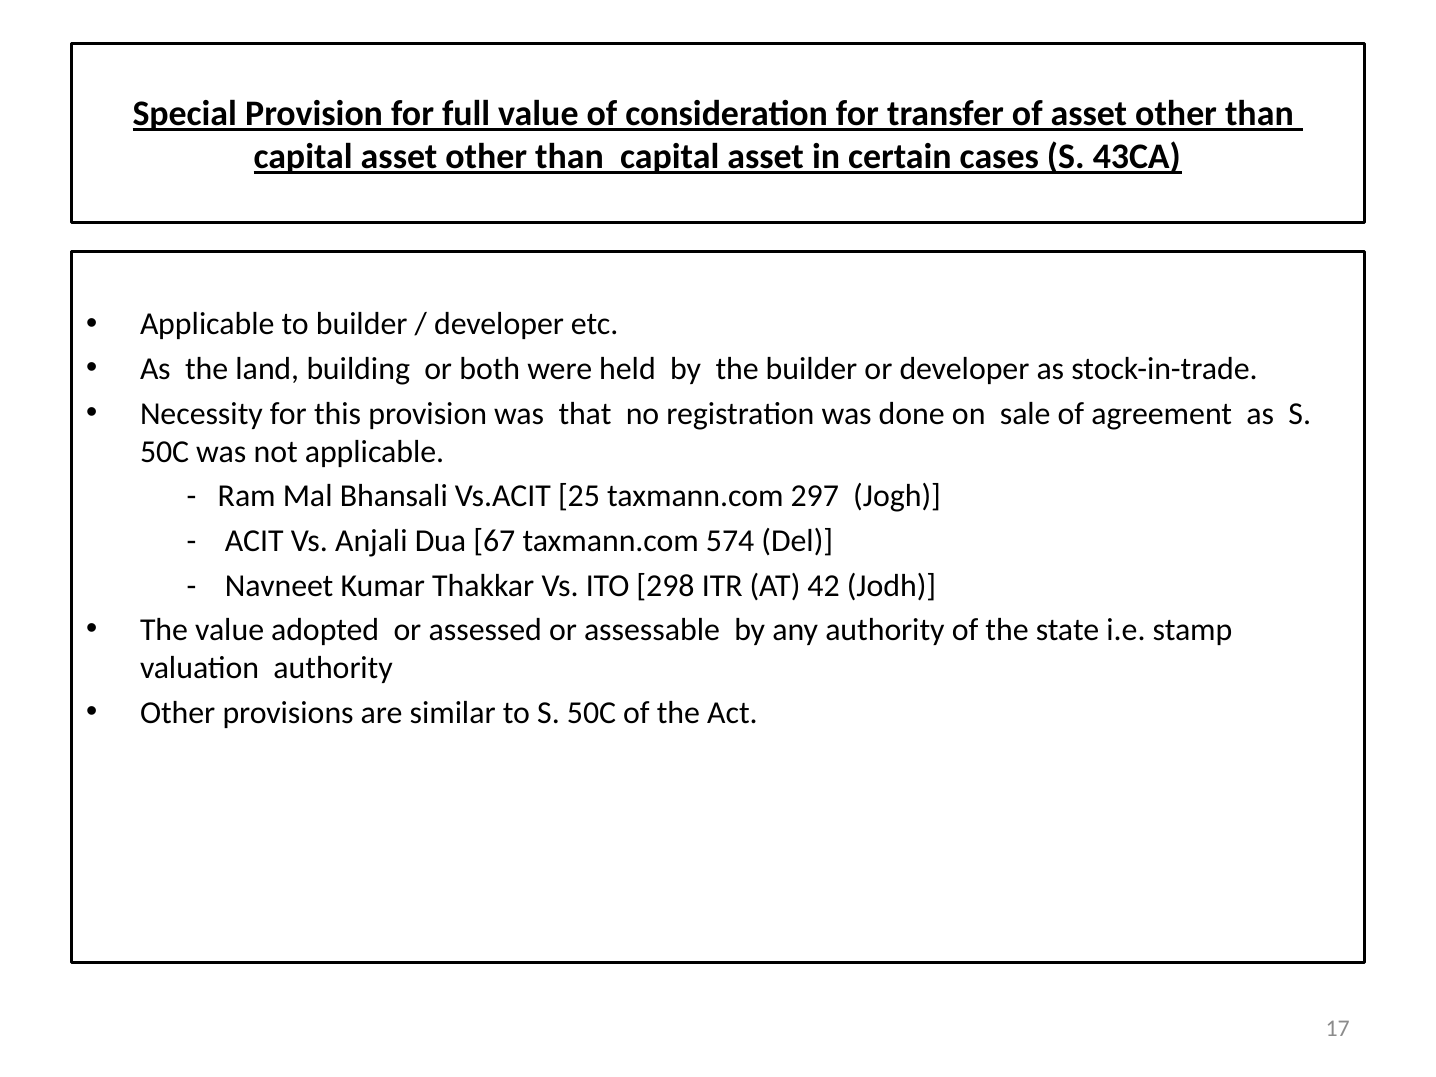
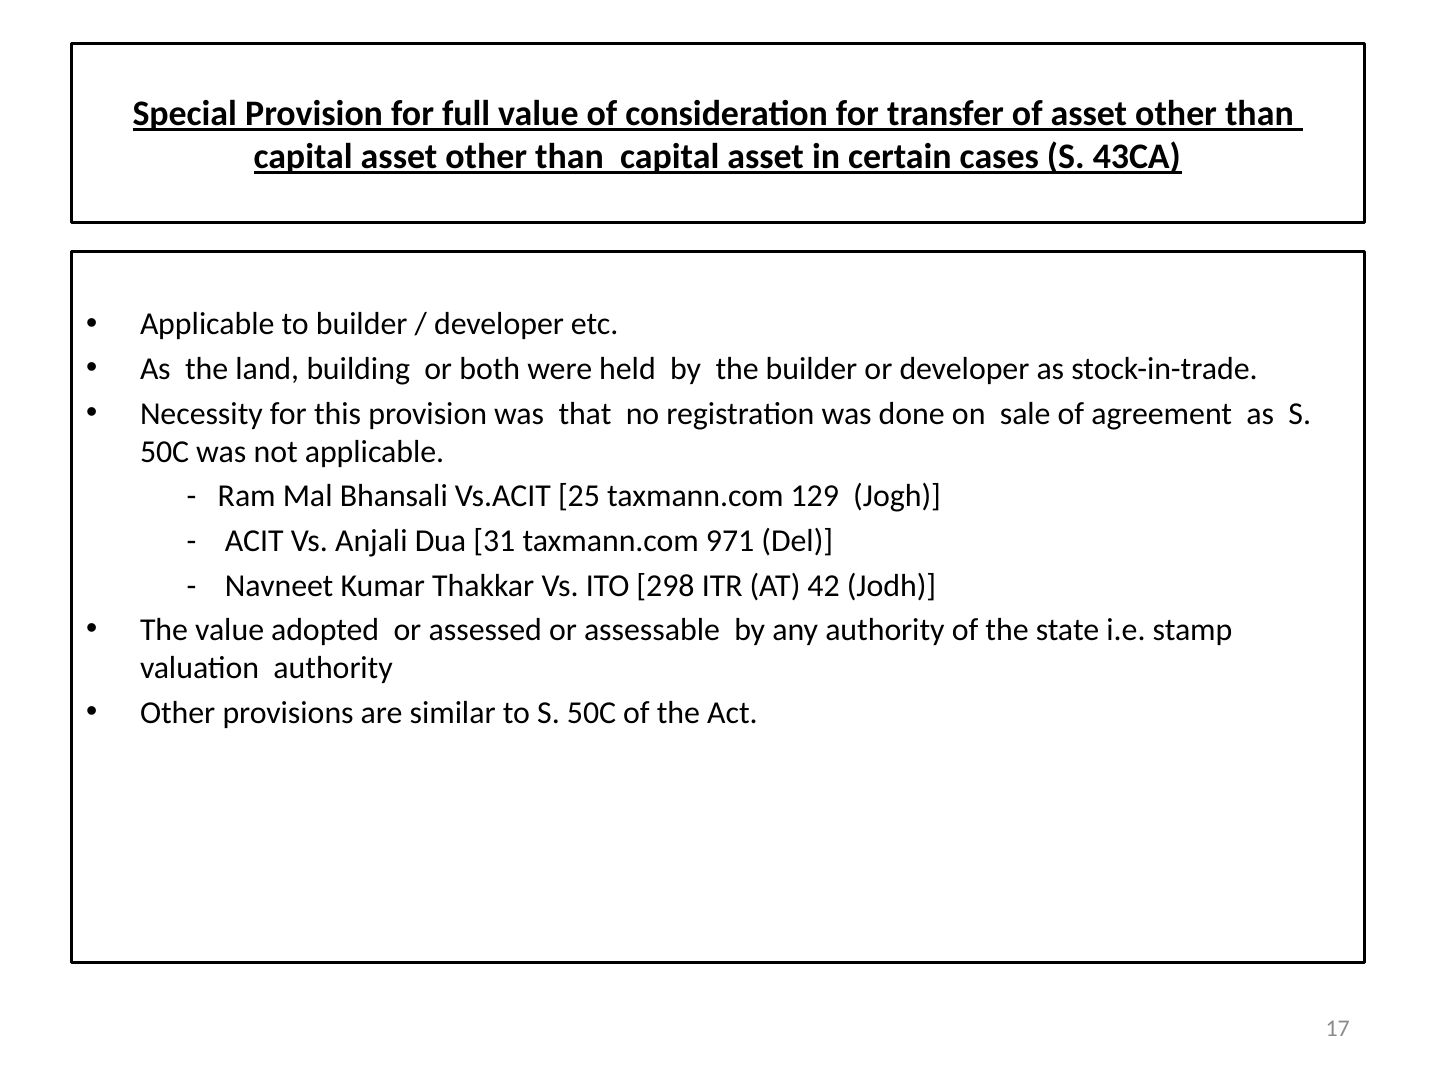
297: 297 -> 129
67: 67 -> 31
574: 574 -> 971
